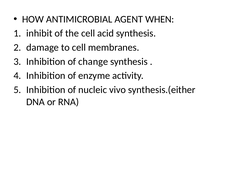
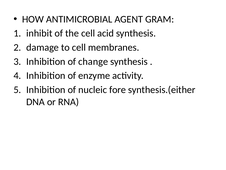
WHEN: WHEN -> GRAM
vivo: vivo -> fore
